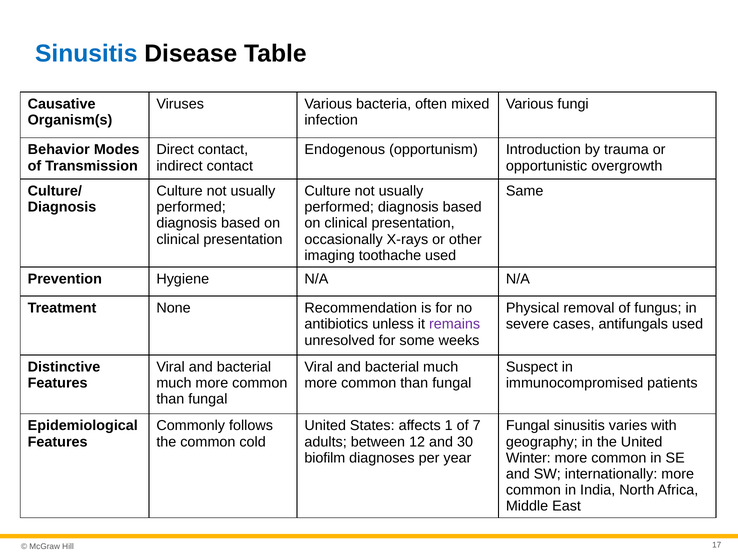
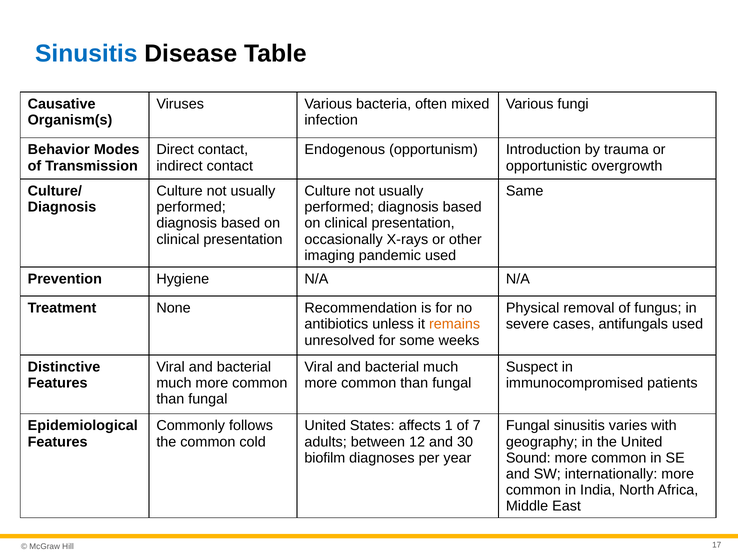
toothache: toothache -> pandemic
remains colour: purple -> orange
Winter: Winter -> Sound
